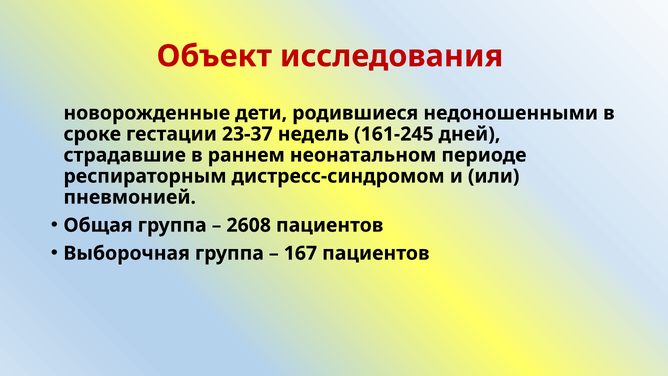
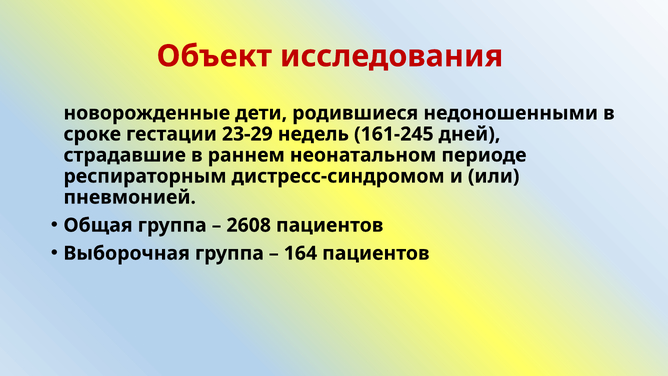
23-37: 23-37 -> 23-29
167: 167 -> 164
